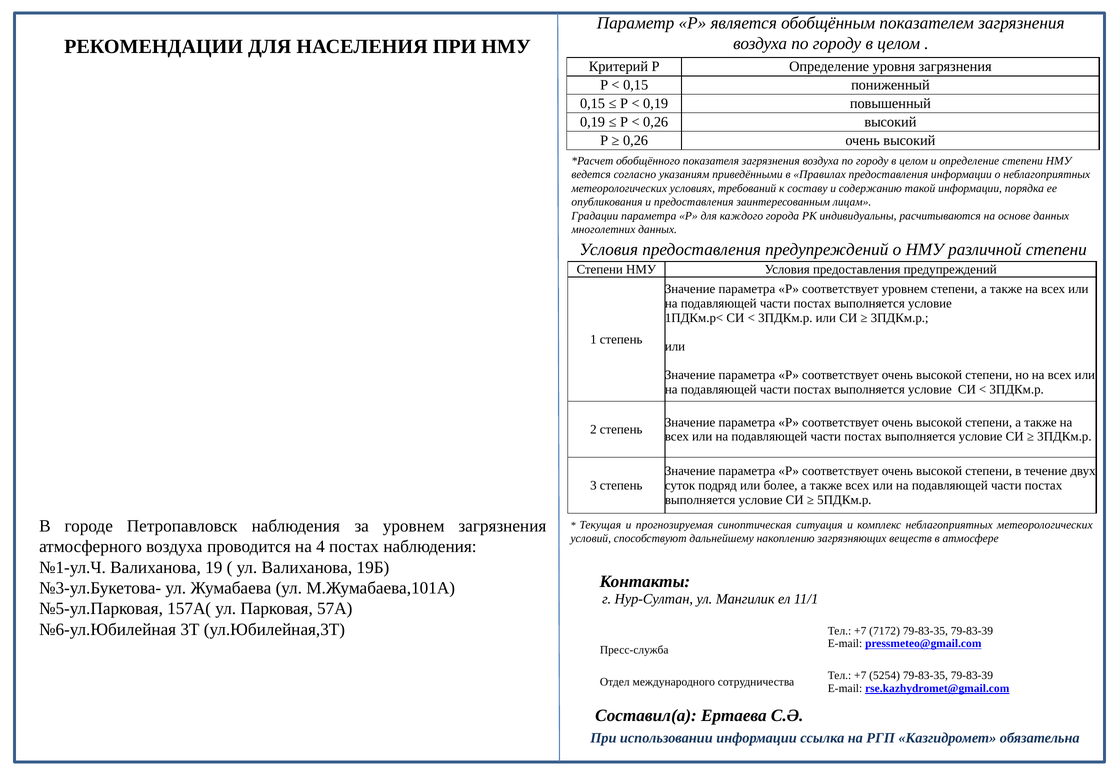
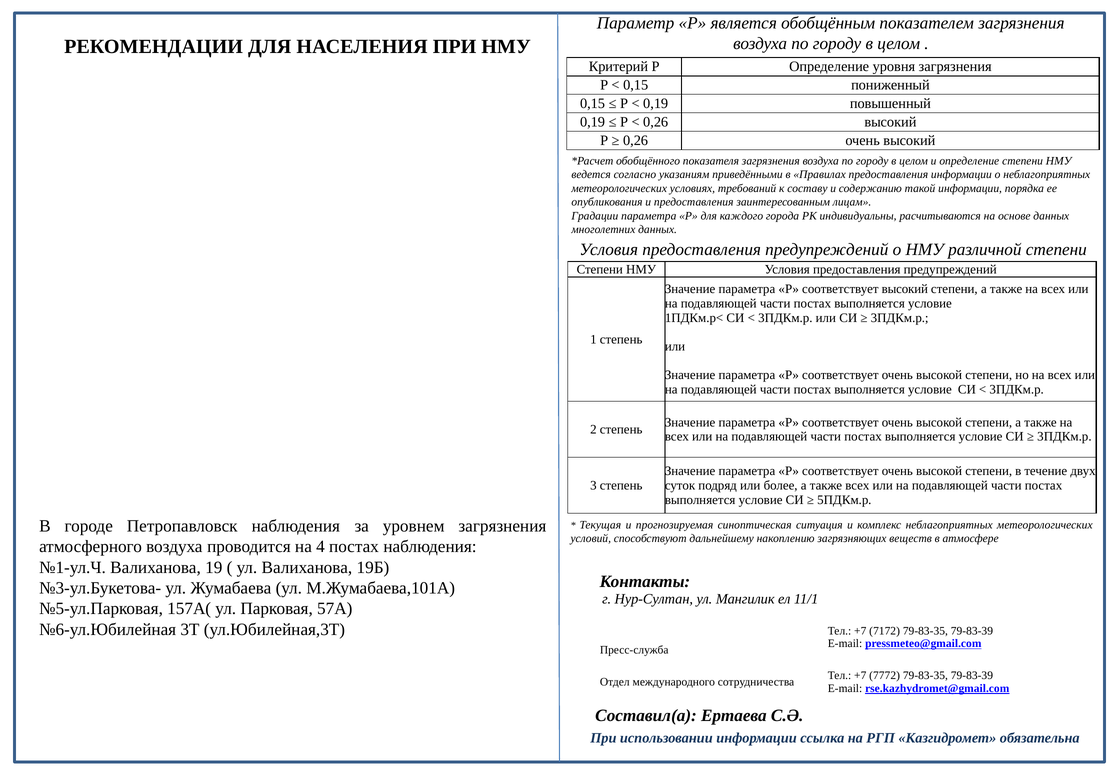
соответствует уровнем: уровнем -> высокий
5254: 5254 -> 7772
